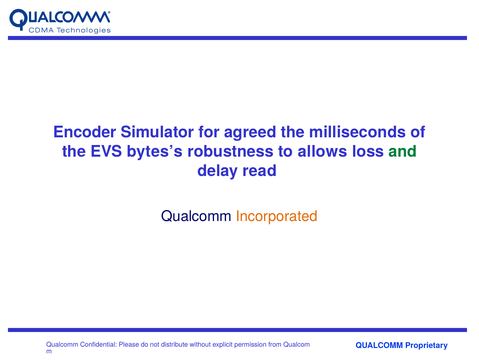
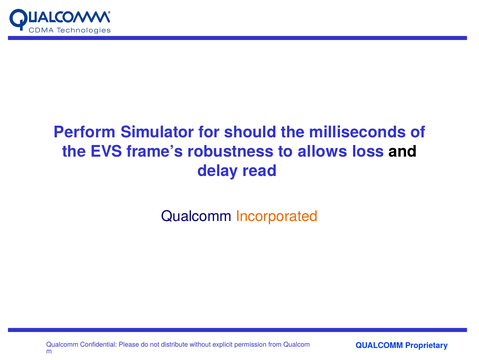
Encoder: Encoder -> Perform
agreed: agreed -> should
bytes’s: bytes’s -> frame’s
and colour: green -> black
